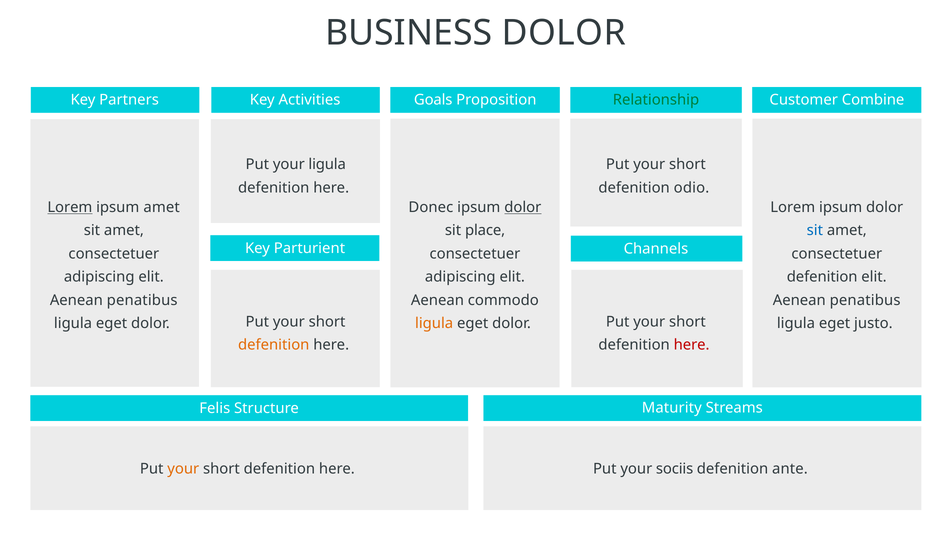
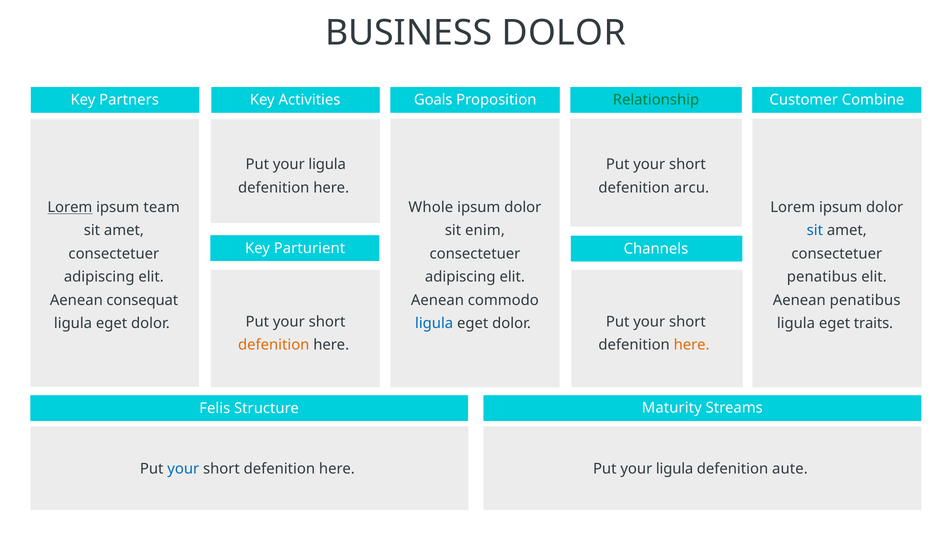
odio: odio -> arcu
ipsum amet: amet -> team
Donec: Donec -> Whole
dolor at (523, 208) underline: present -> none
place: place -> enim
defenition at (822, 277): defenition -> penatibus
penatibus at (142, 300): penatibus -> consequat
ligula at (434, 324) colour: orange -> blue
justo: justo -> traits
here at (692, 345) colour: red -> orange
your at (183, 469) colour: orange -> blue
sociis at (675, 469): sociis -> ligula
ante: ante -> aute
